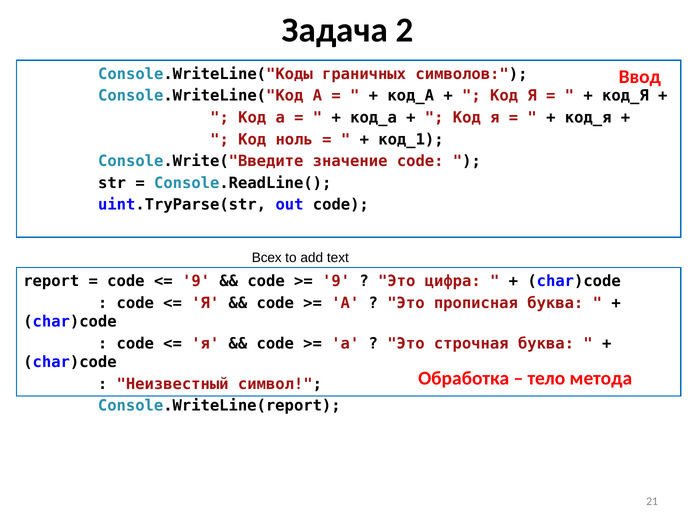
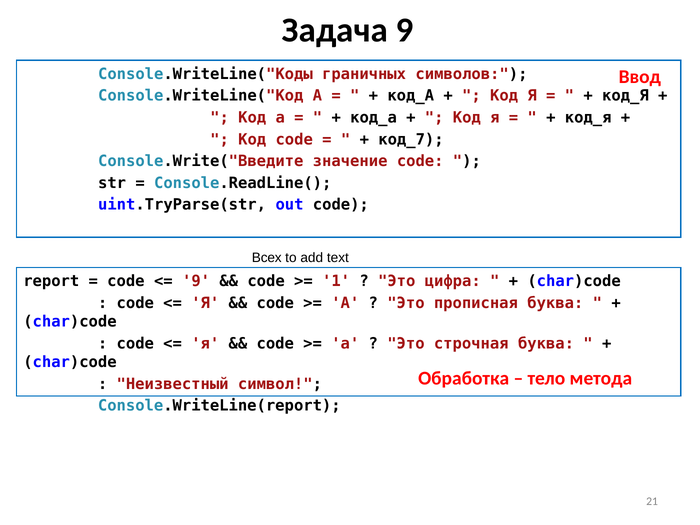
Задача 2: 2 -> 9
Код ноль: ноль -> code
код_1: код_1 -> код_7
9 at (336, 281): 9 -> 1
